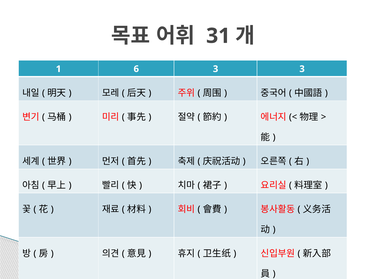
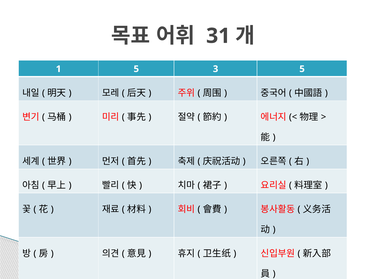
1 6: 6 -> 5
3 3: 3 -> 5
